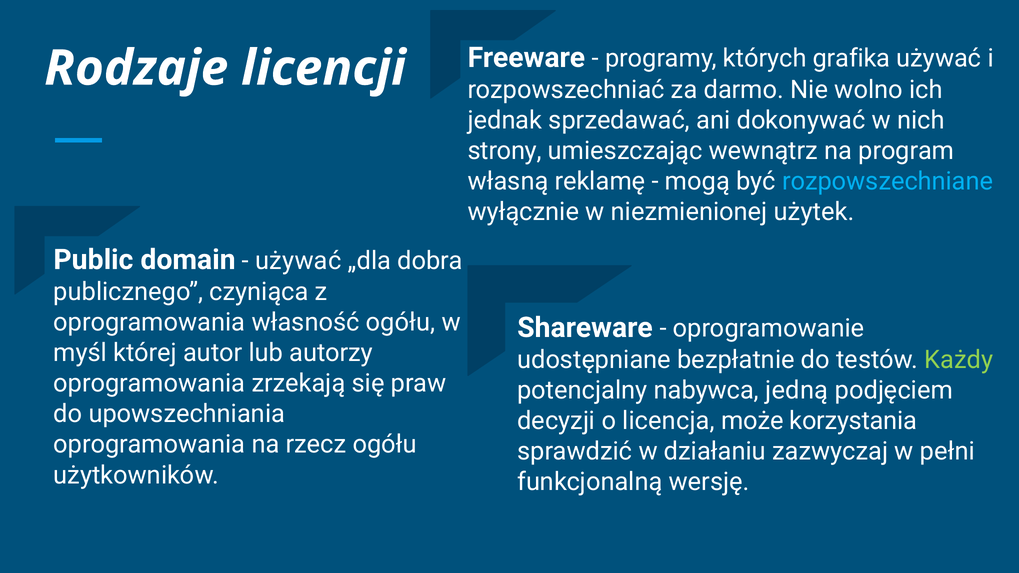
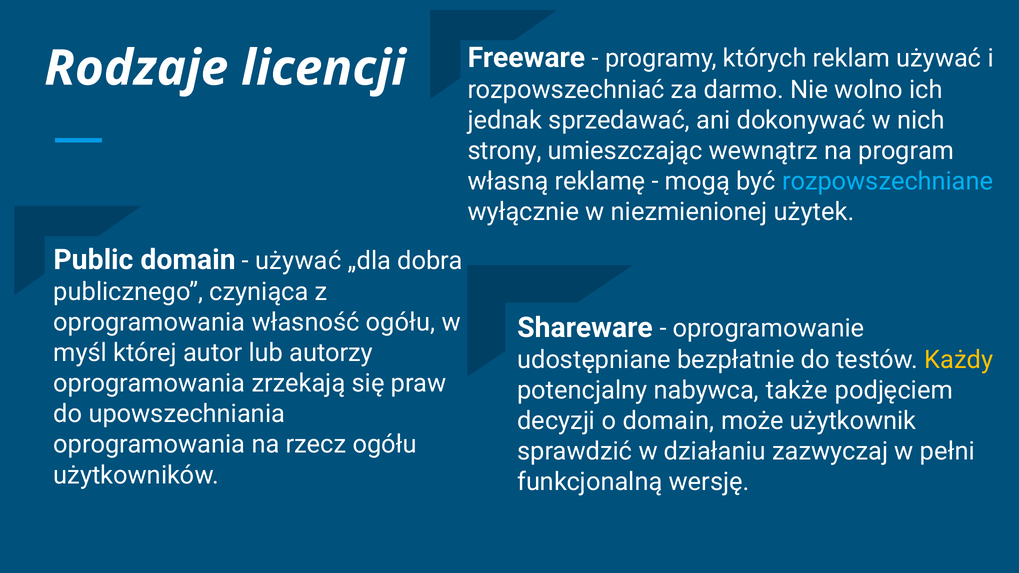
grafika: grafika -> reklam
Każdy colour: light green -> yellow
jedną: jedną -> także
o licencja: licencja -> domain
korzystania: korzystania -> użytkownik
